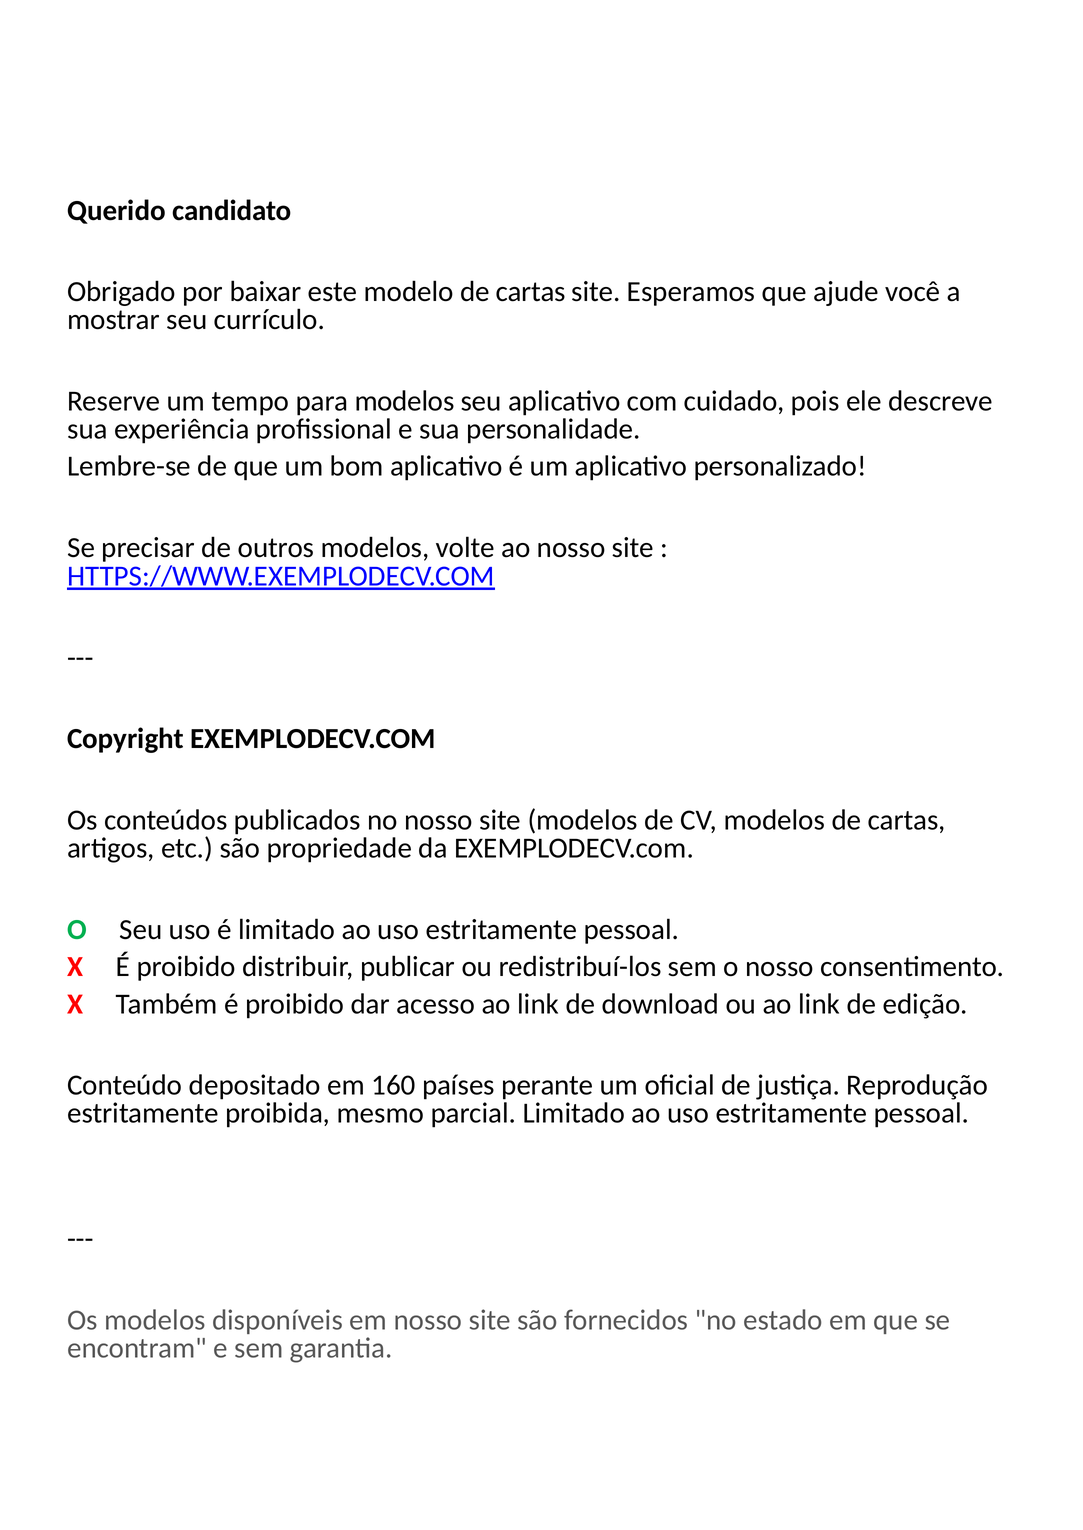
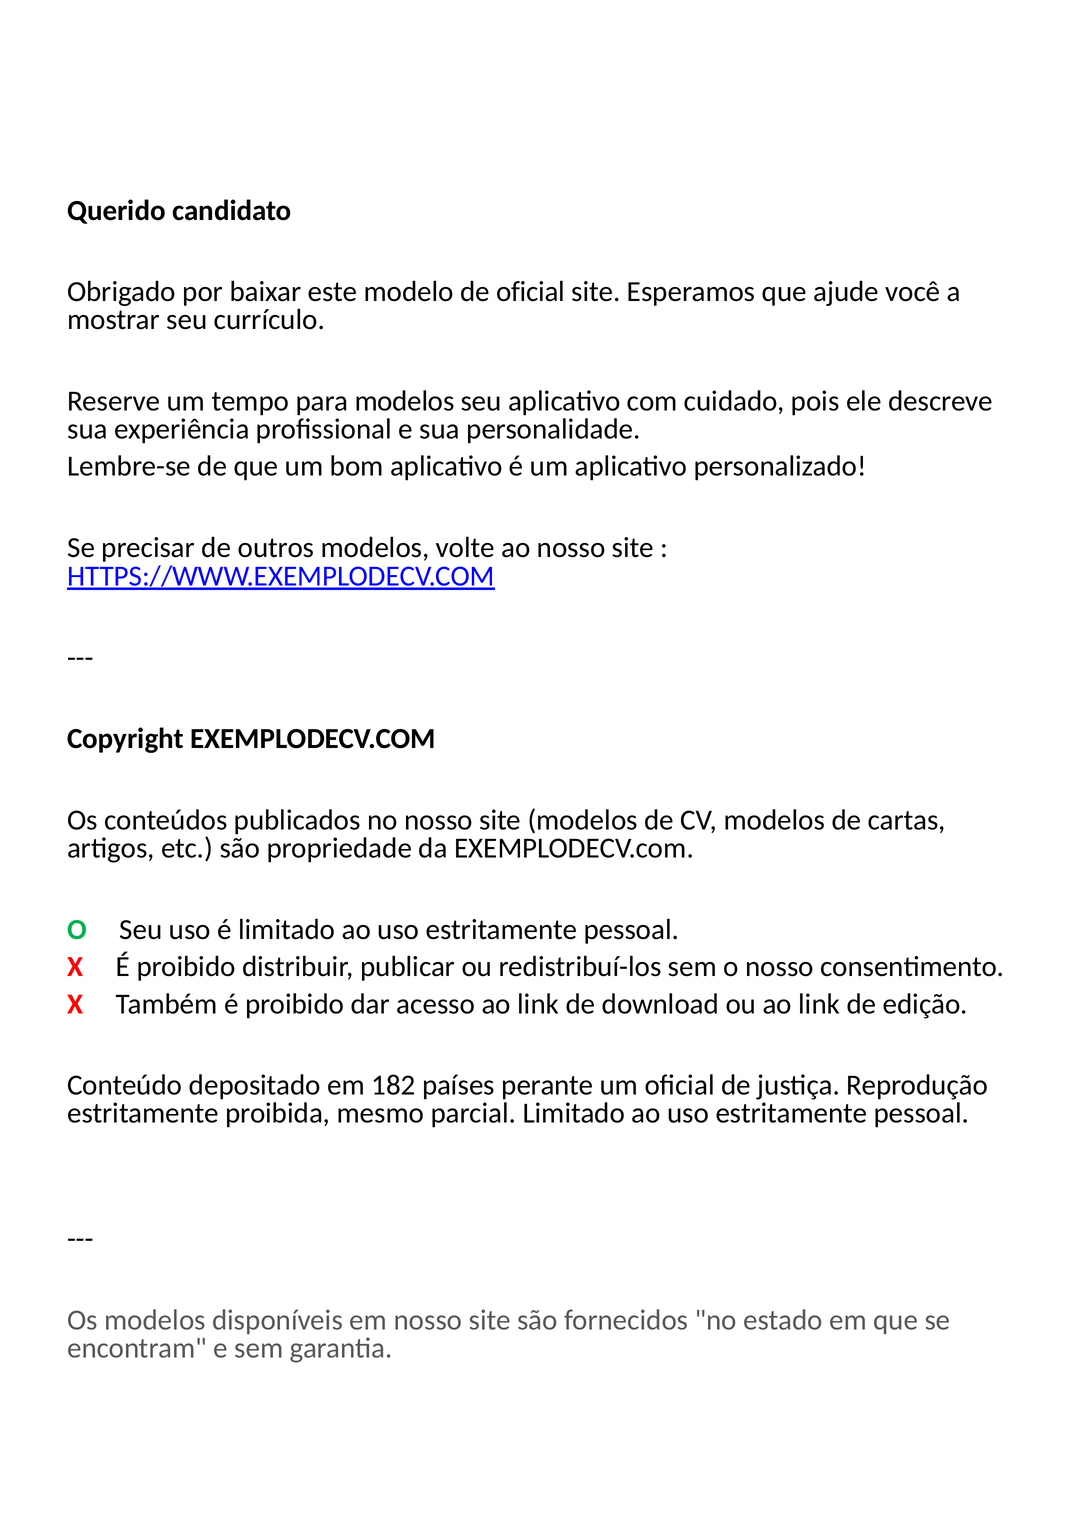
modelo de cartas: cartas -> oficial
160: 160 -> 182
